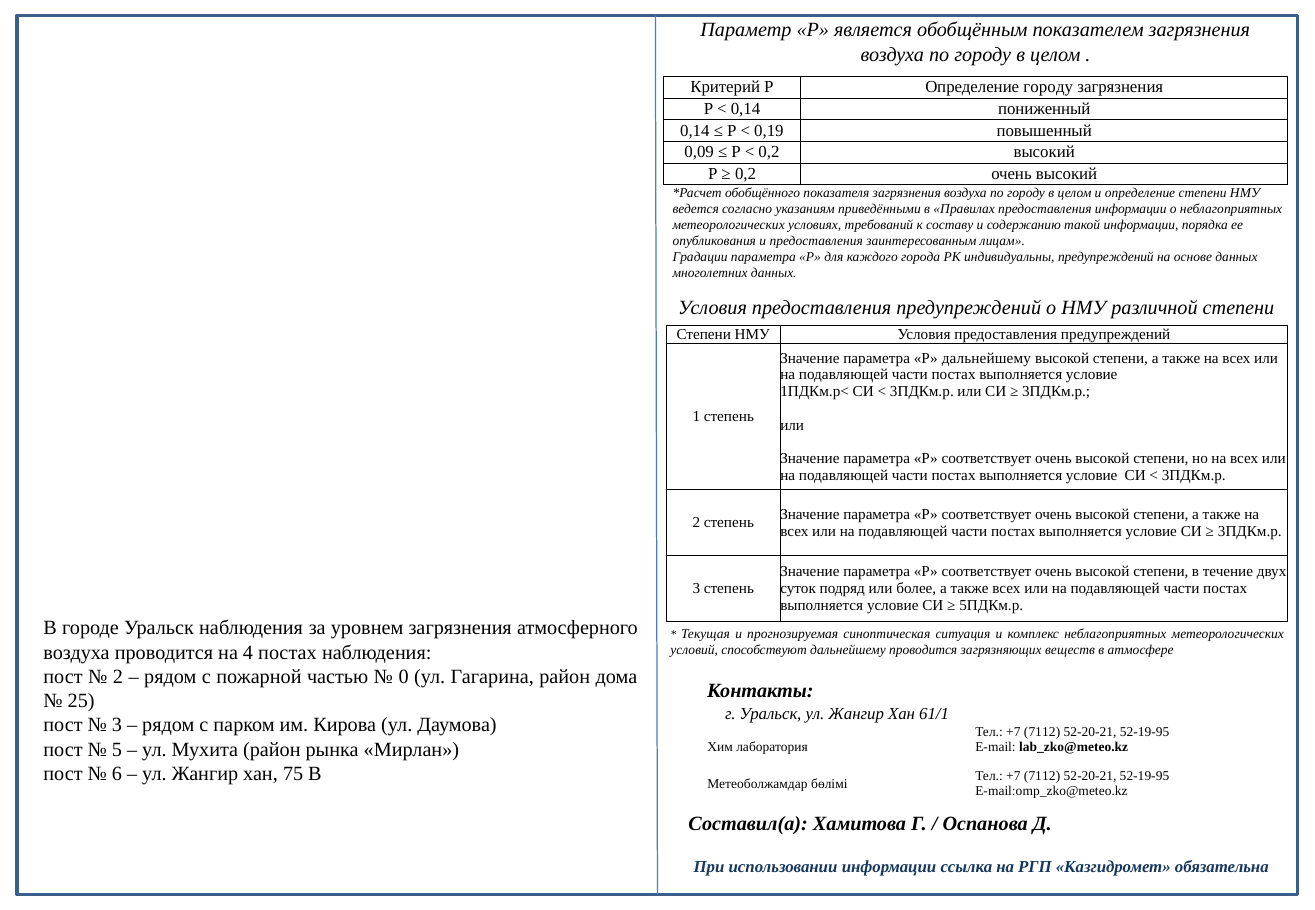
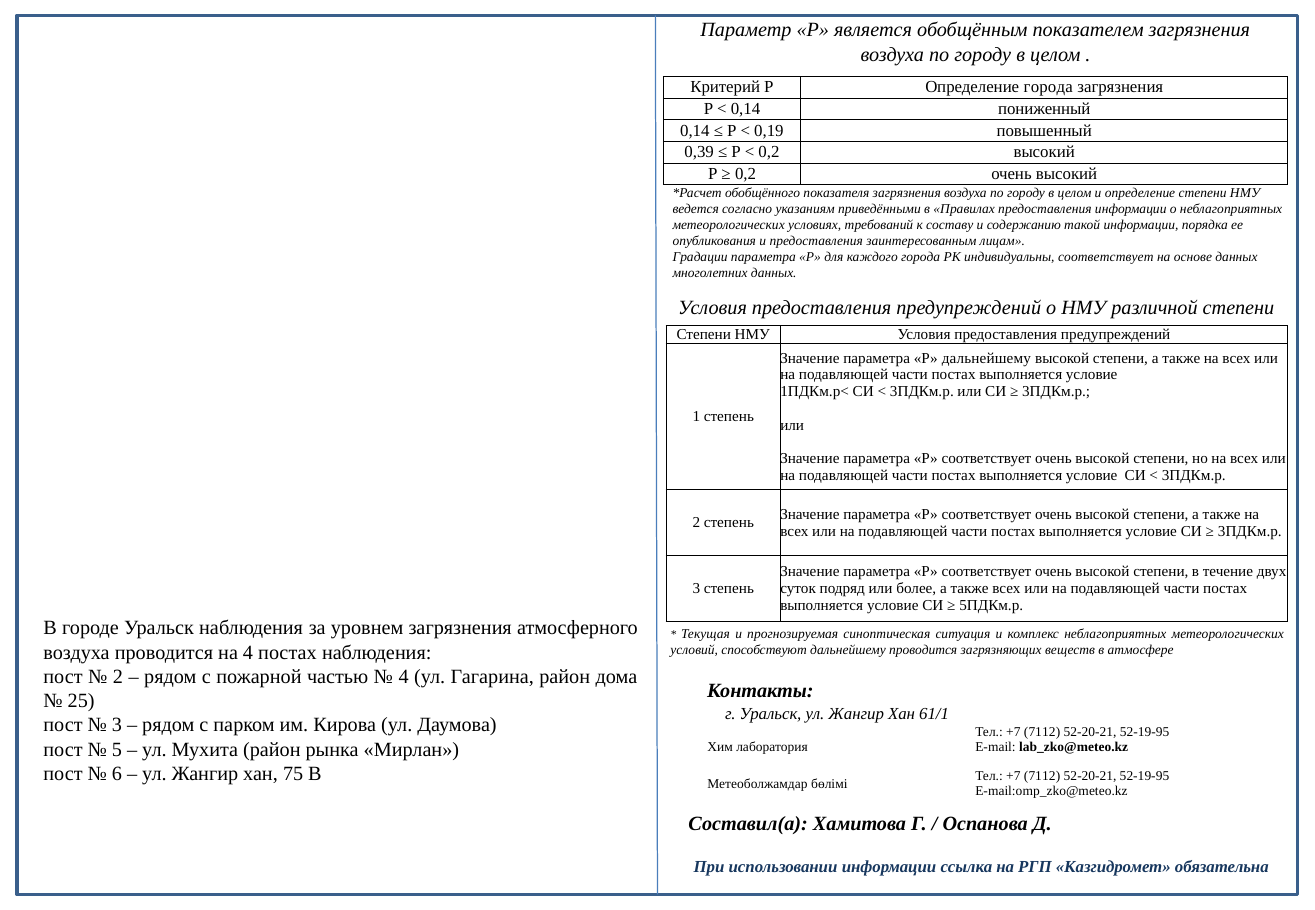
Определение городу: городу -> города
0,09: 0,09 -> 0,39
индивидуальны предупреждений: предупреждений -> соответствует
0 at (404, 677): 0 -> 4
